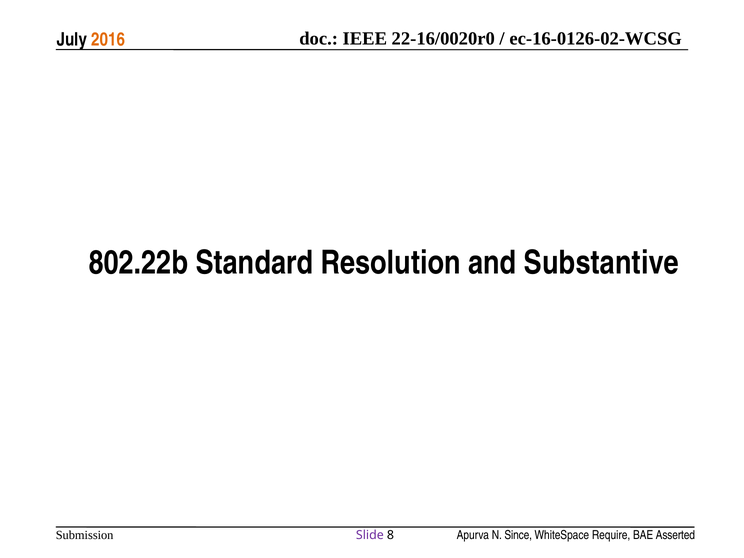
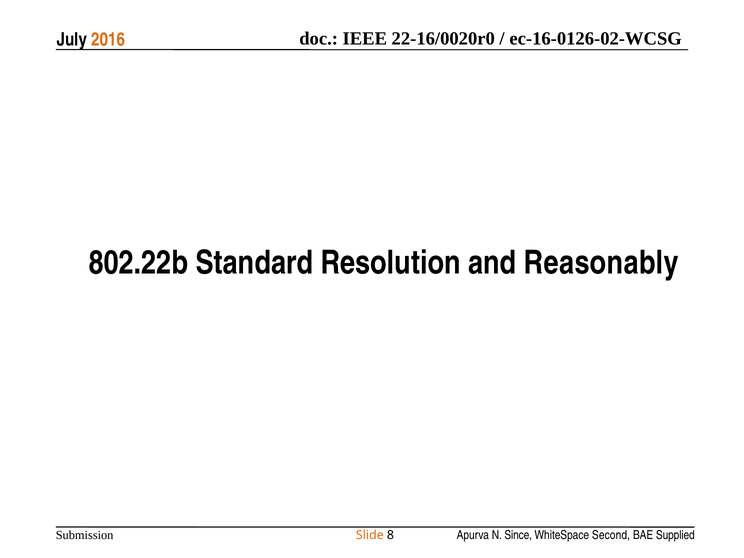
Substantive: Substantive -> Reasonably
Require: Require -> Second
Asserted: Asserted -> Supplied
Slide colour: purple -> orange
